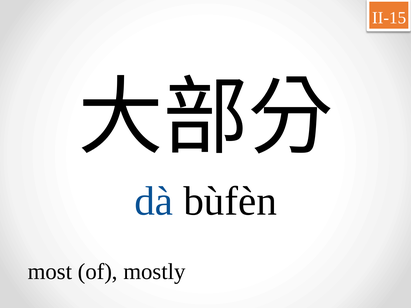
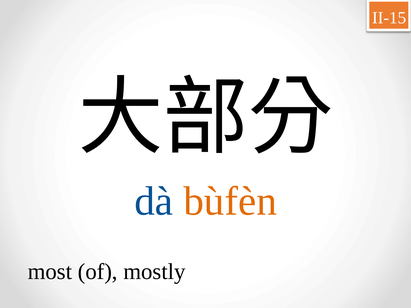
bùfèn colour: black -> orange
